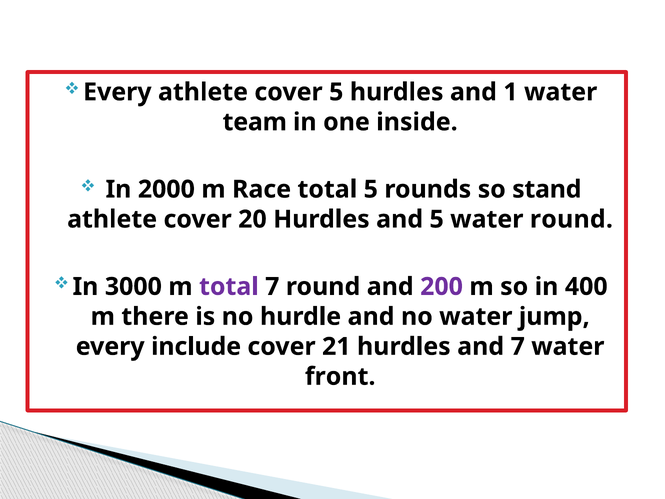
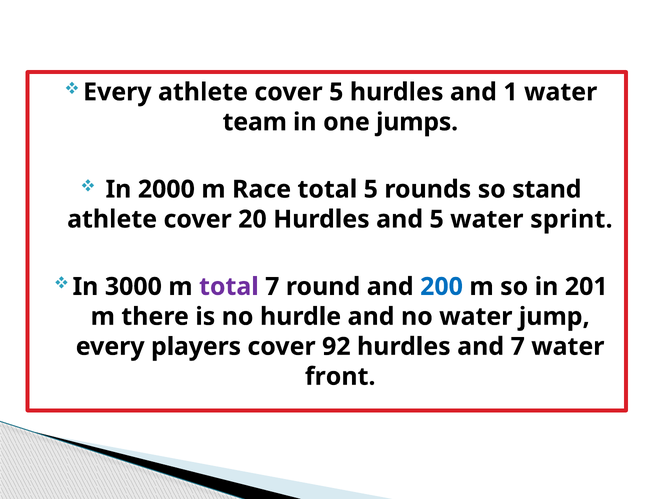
inside: inside -> jumps
water round: round -> sprint
200 colour: purple -> blue
400: 400 -> 201
include: include -> players
21: 21 -> 92
